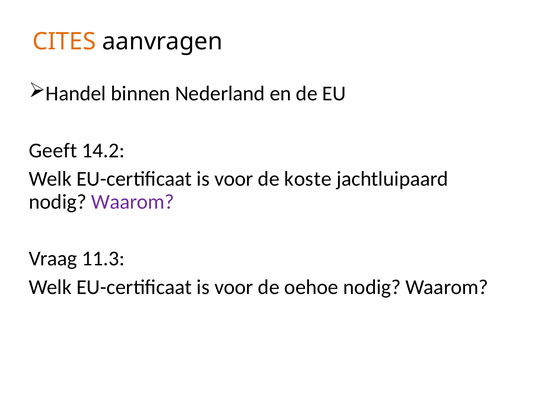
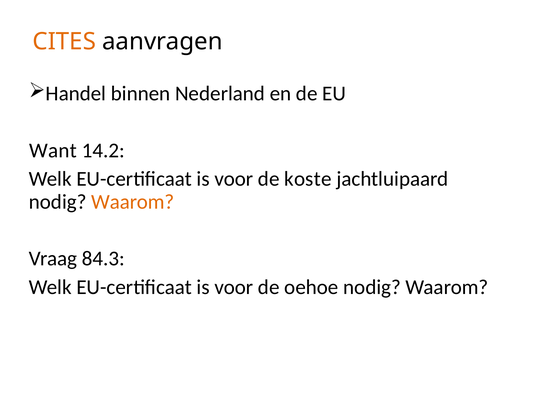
Geeft: Geeft -> Want
Waarom at (133, 201) colour: purple -> orange
11.3: 11.3 -> 84.3
